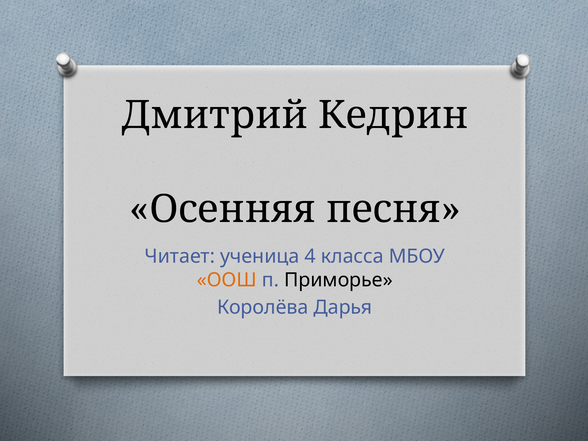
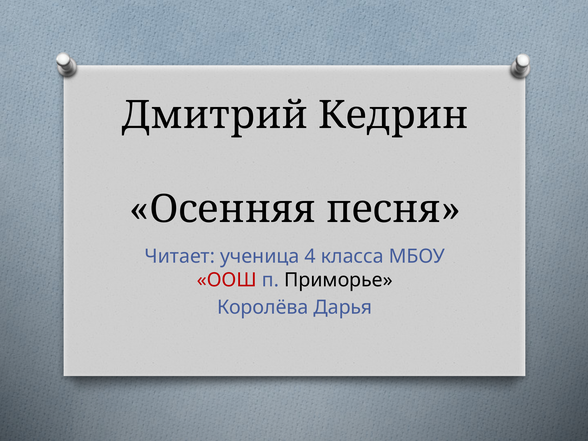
ООШ colour: orange -> red
